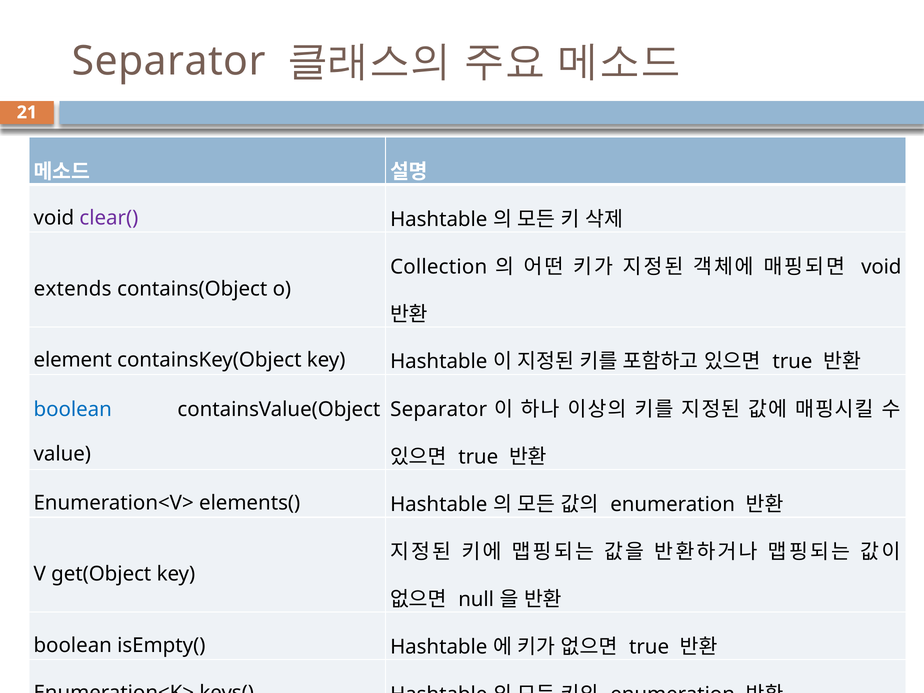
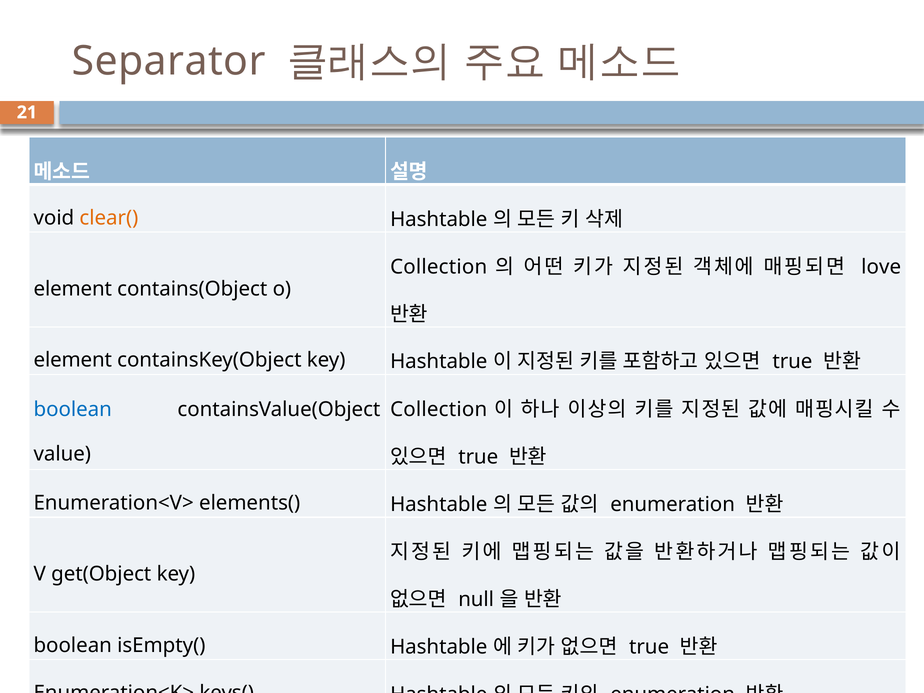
clear( colour: purple -> orange
void at (881, 267): void -> love
extends at (73, 289): extends -> element
Separator at (439, 409): Separator -> Collection
